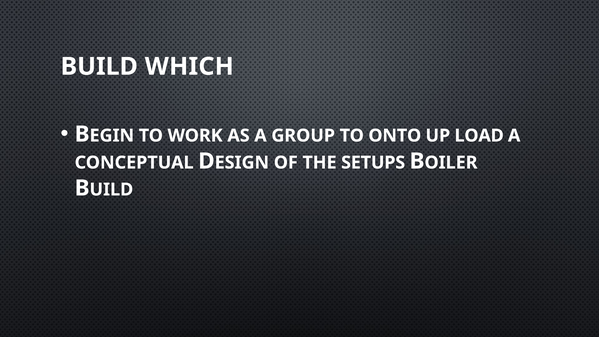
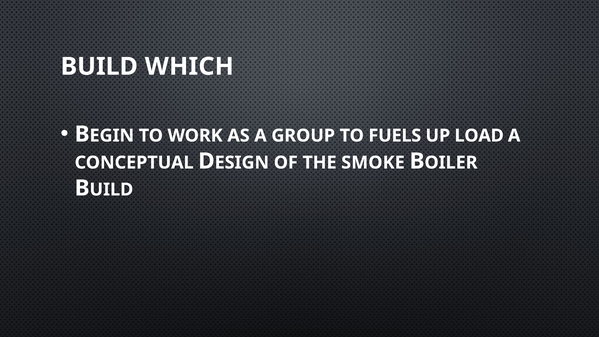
ONTO: ONTO -> FUELS
SETUPS: SETUPS -> SMOKE
